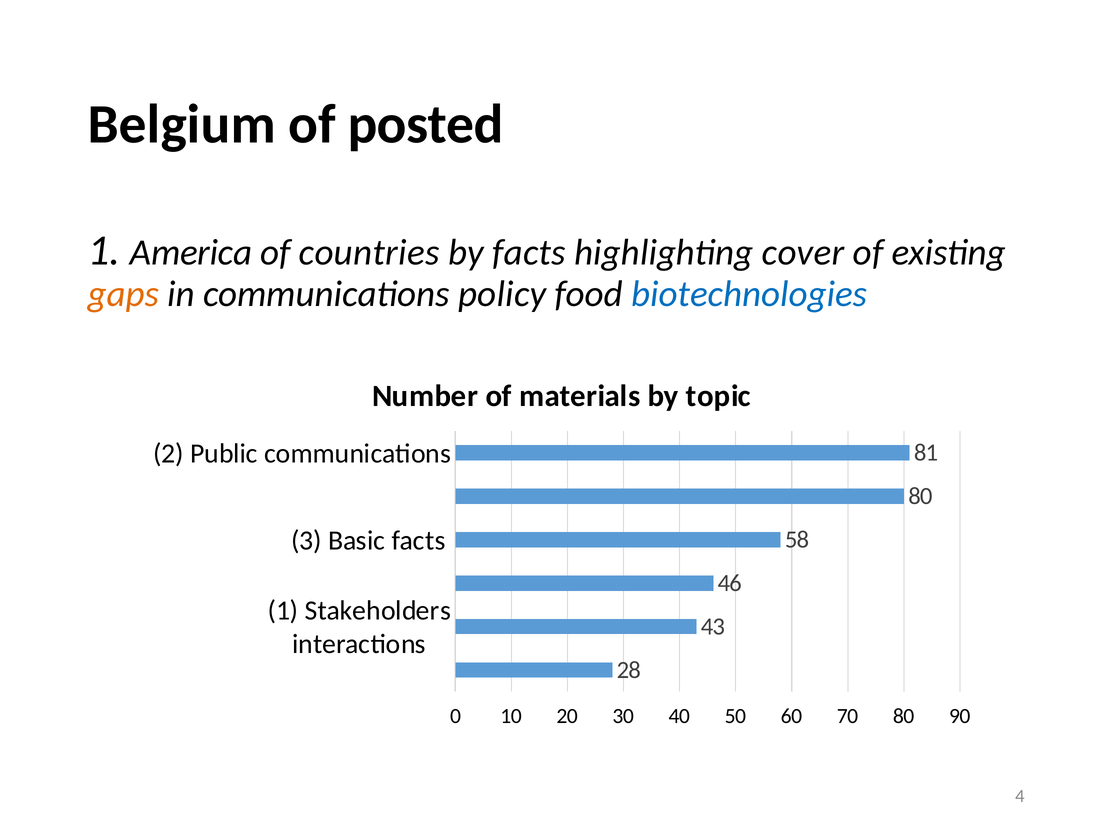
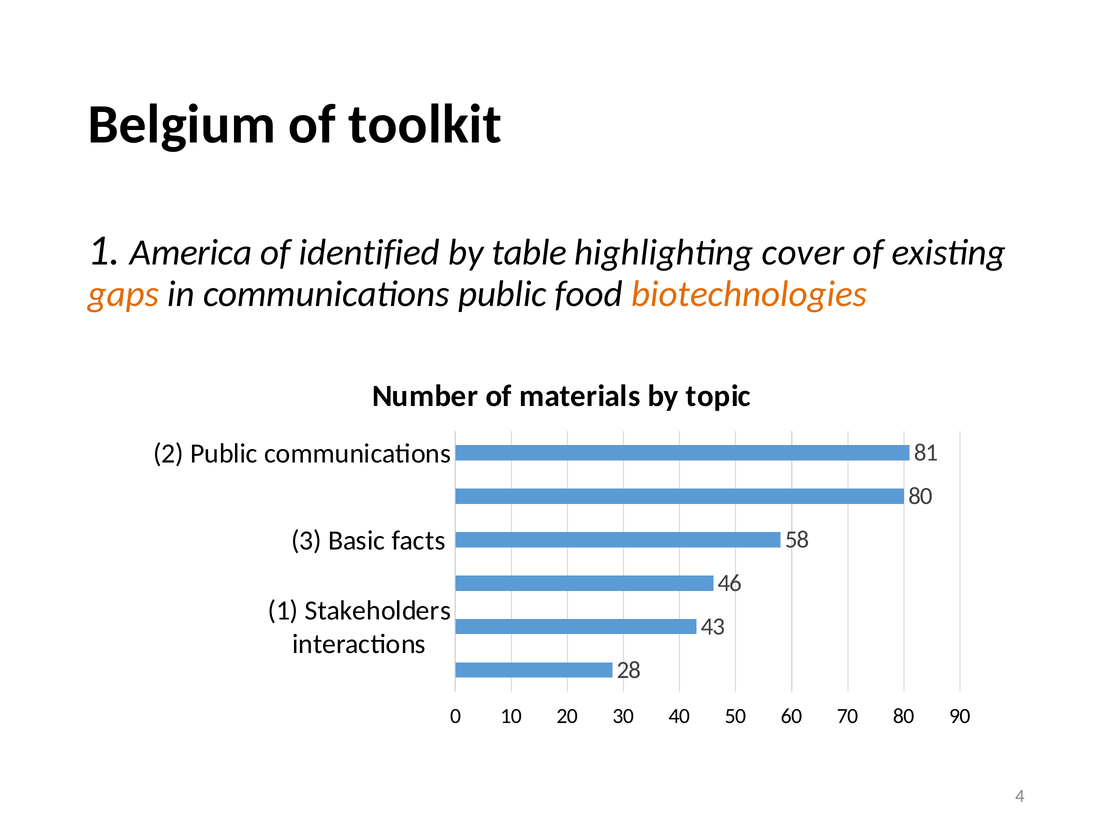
posted: posted -> toolkit
countries: countries -> identified
by facts: facts -> table
communications policy: policy -> public
biotechnologies colour: blue -> orange
